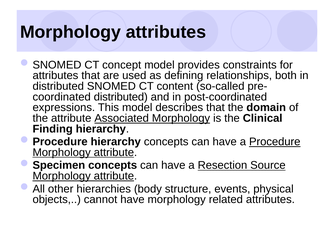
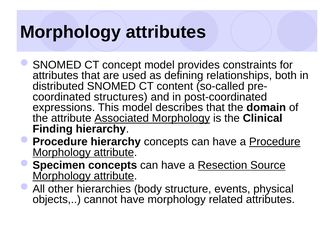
distributed at (121, 97): distributed -> structures
